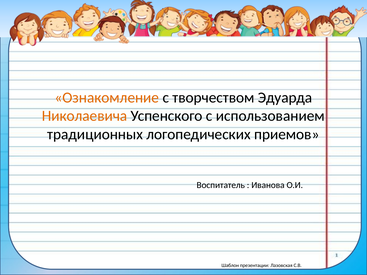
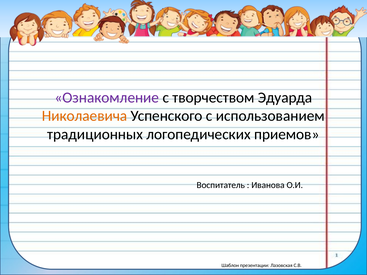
Ознакомление colour: orange -> purple
